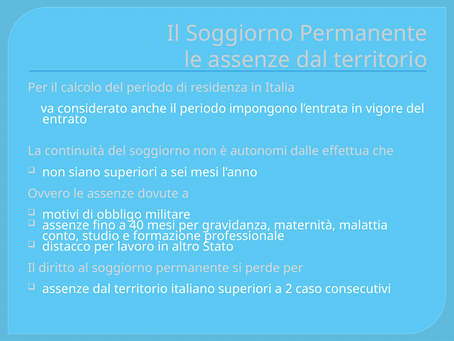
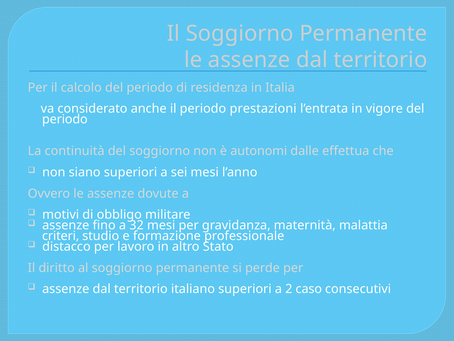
impongono: impongono -> prestazioni
entrato at (65, 119): entrato -> periodo
40: 40 -> 32
conto: conto -> criteri
